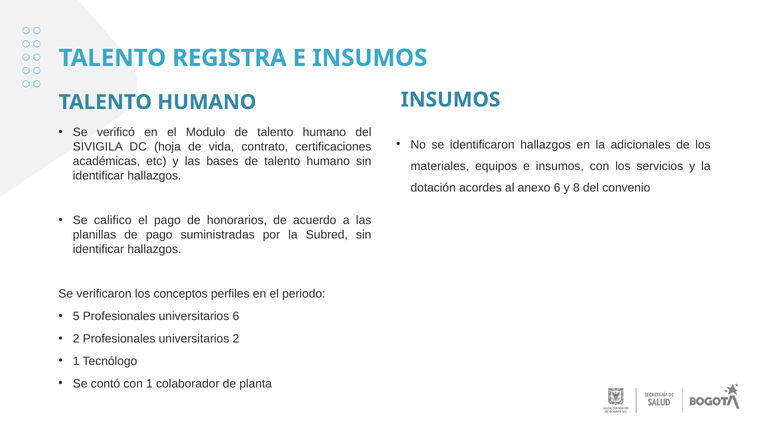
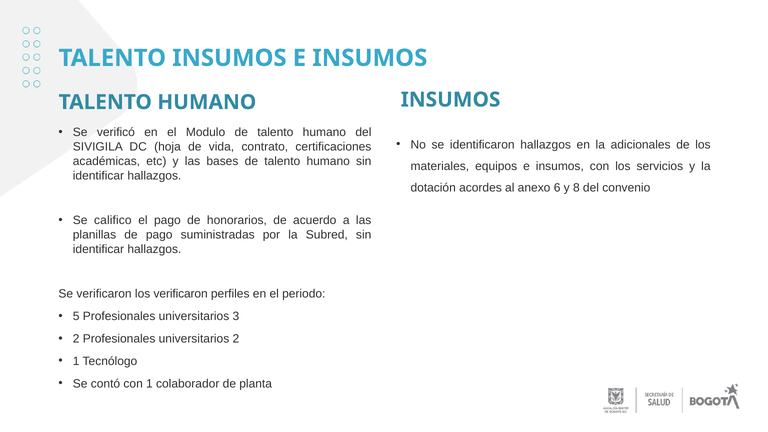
TALENTO REGISTRA: REGISTRA -> INSUMOS
los conceptos: conceptos -> verificaron
universitarios 6: 6 -> 3
